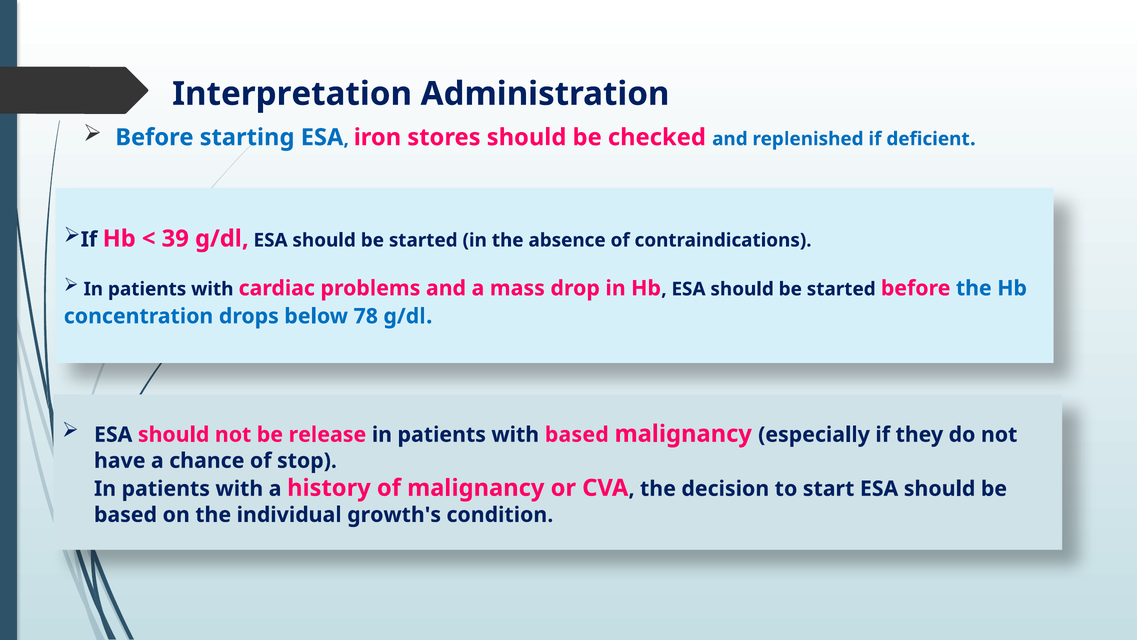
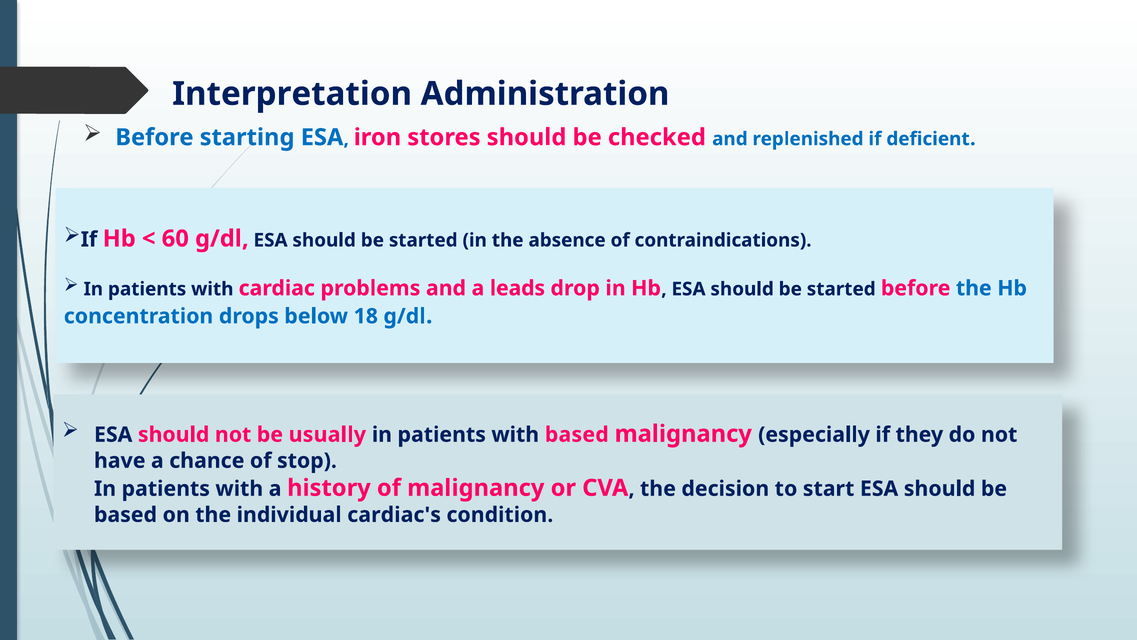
39: 39 -> 60
mass: mass -> leads
78: 78 -> 18
release: release -> usually
growth's: growth's -> cardiac's
